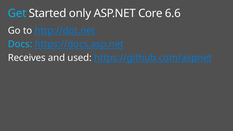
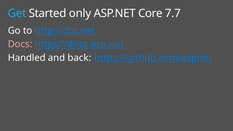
6.6: 6.6 -> 7.7
Docs colour: light blue -> pink
Receives: Receives -> Handled
used: used -> back
